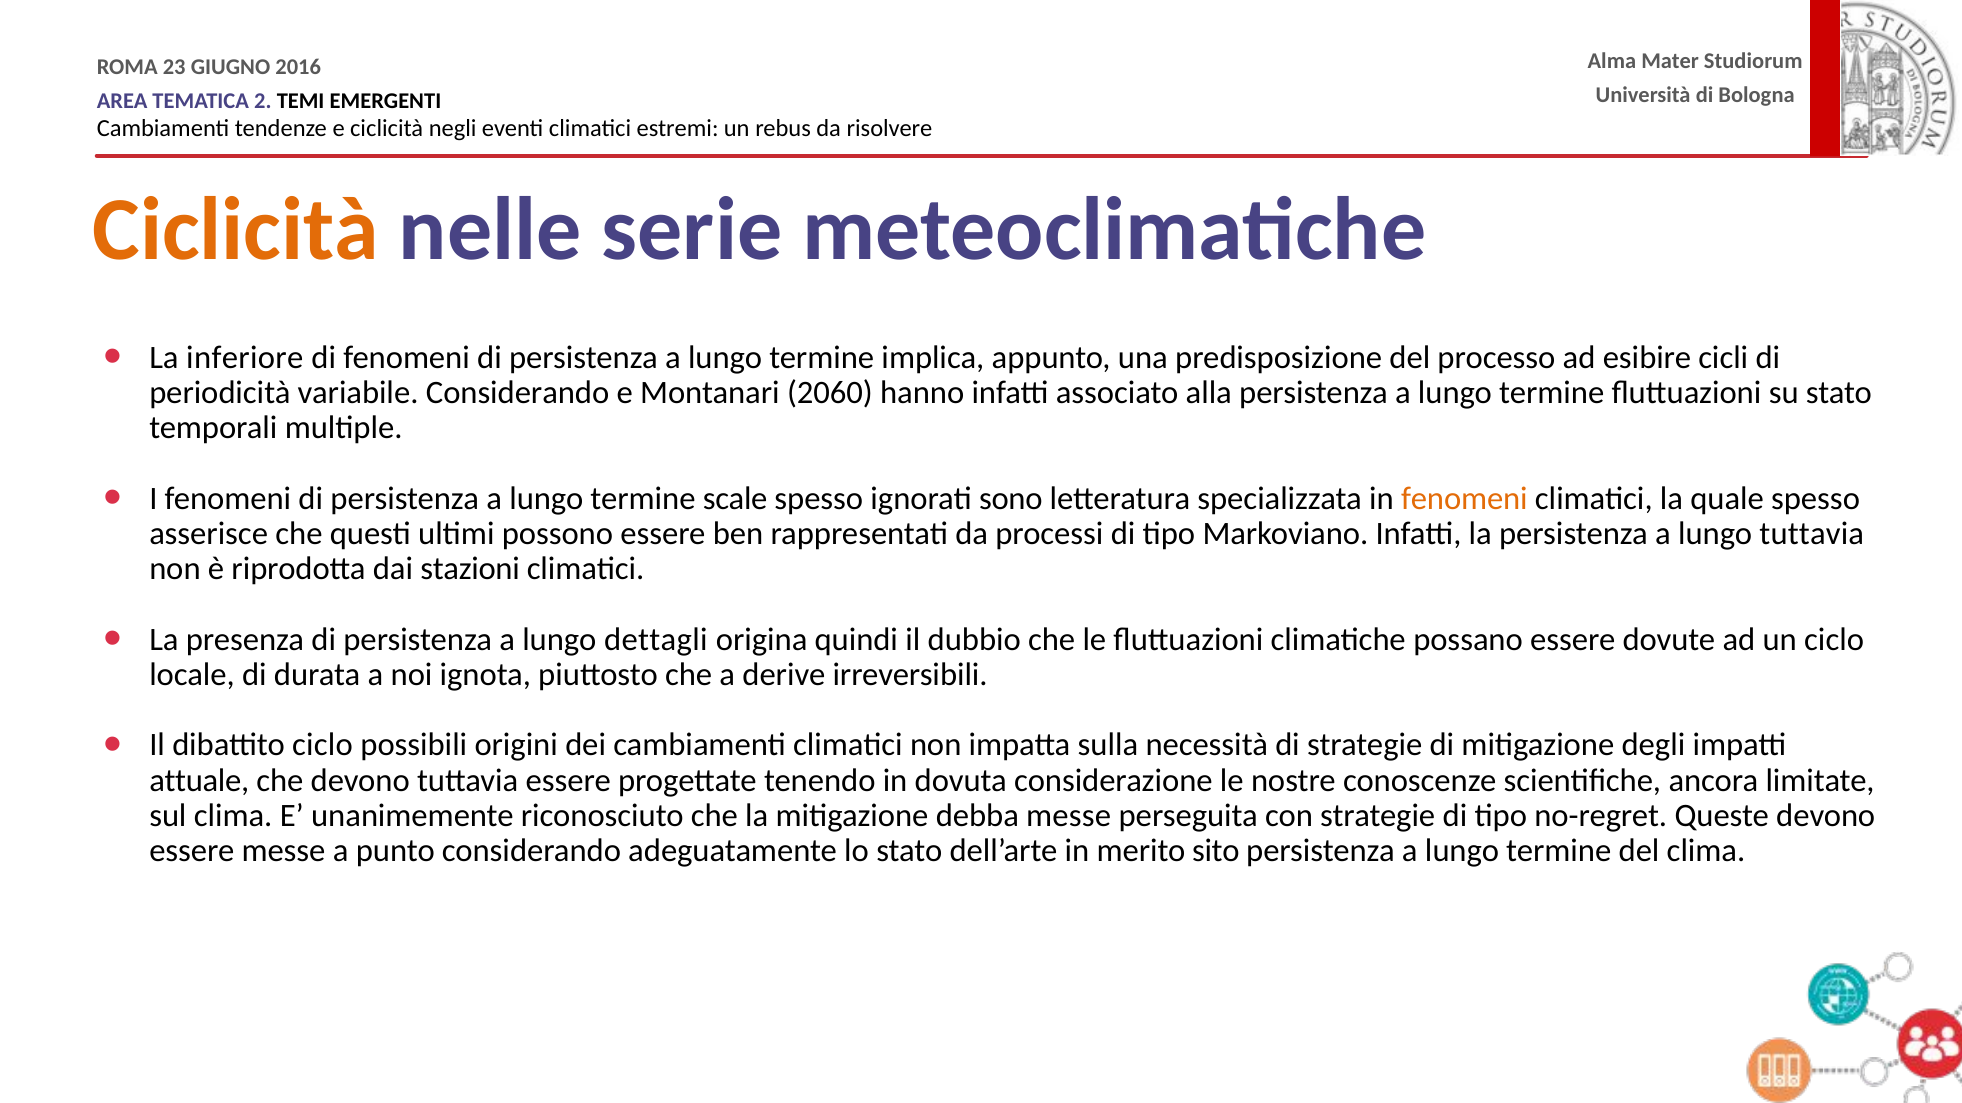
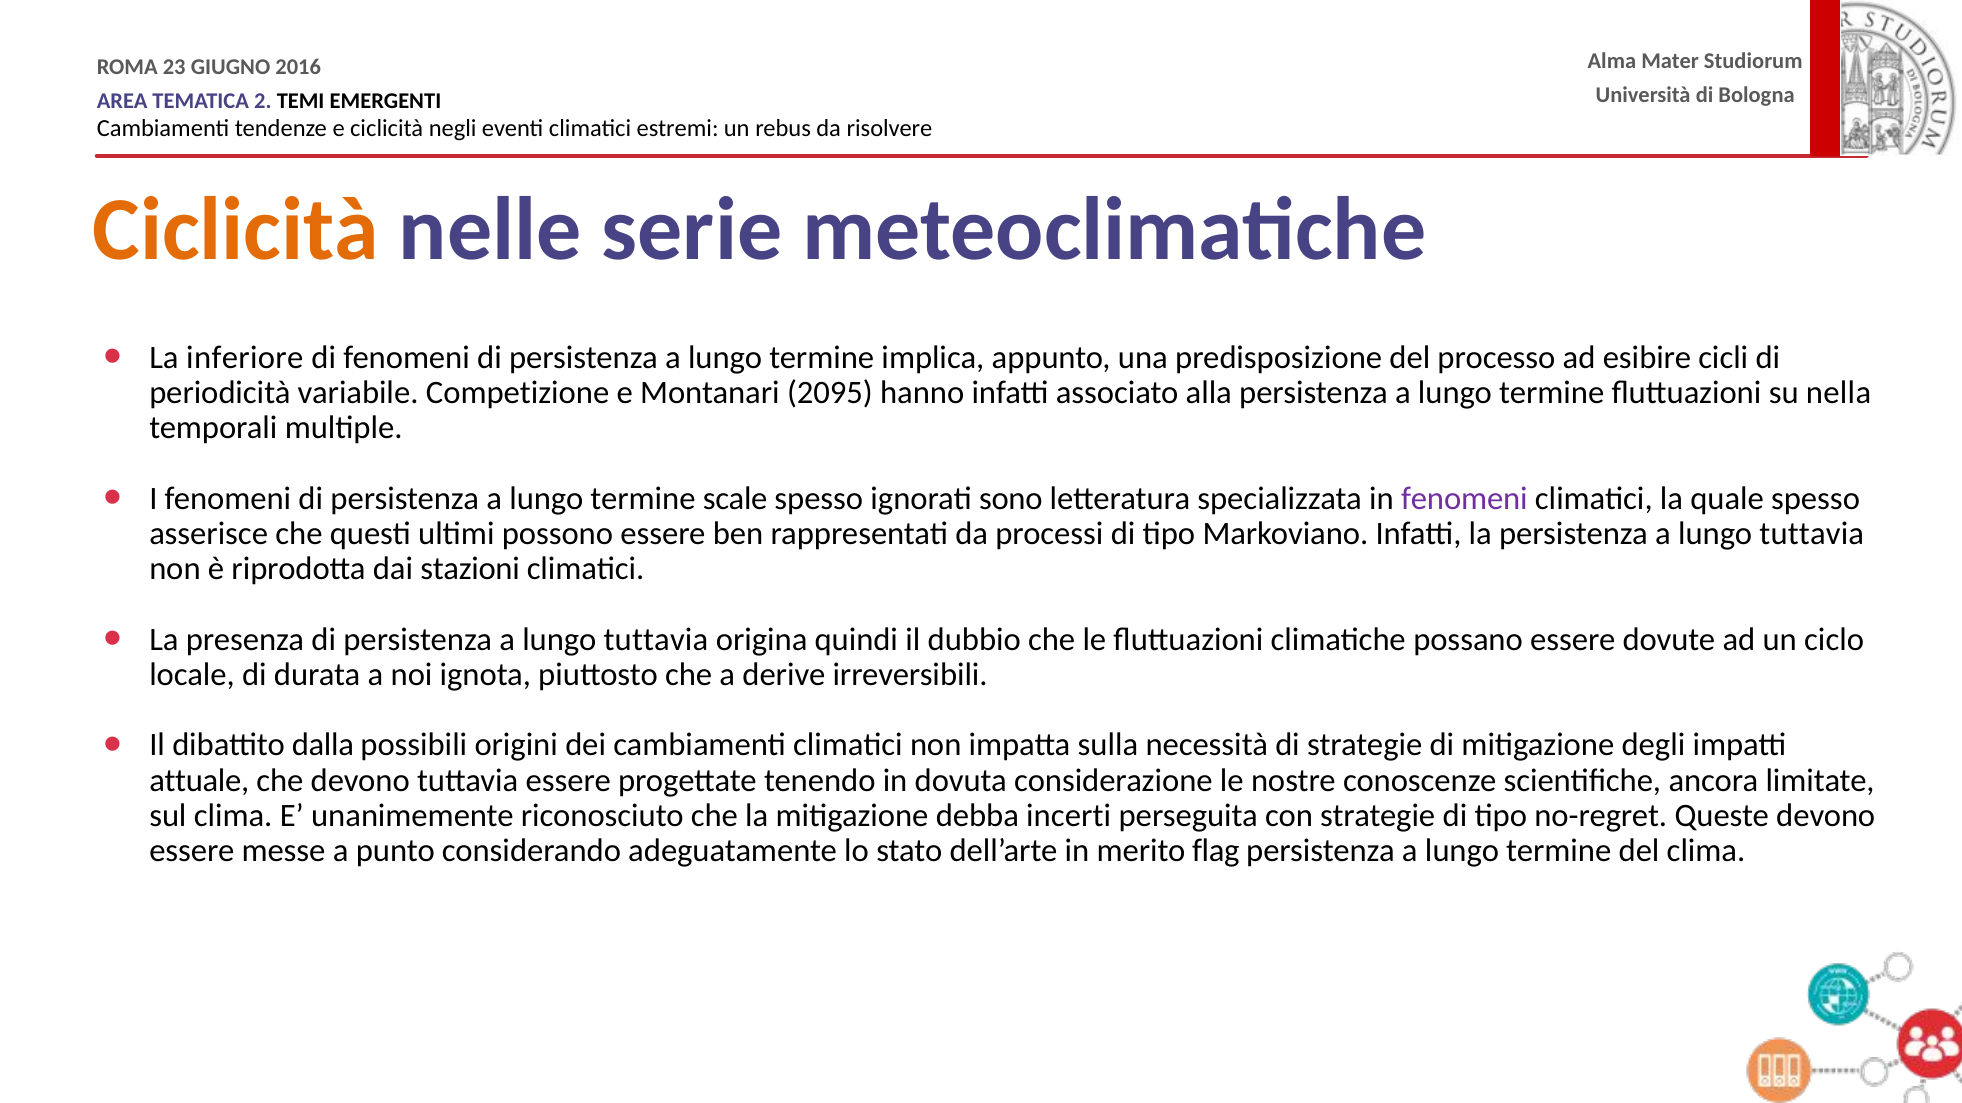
variabile Considerando: Considerando -> Competizione
2060: 2060 -> 2095
su stato: stato -> nella
fenomeni at (1464, 499) colour: orange -> purple
dettagli at (656, 640): dettagli -> tuttavia
dibattito ciclo: ciclo -> dalla
debba messe: messe -> incerti
sito: sito -> flag
